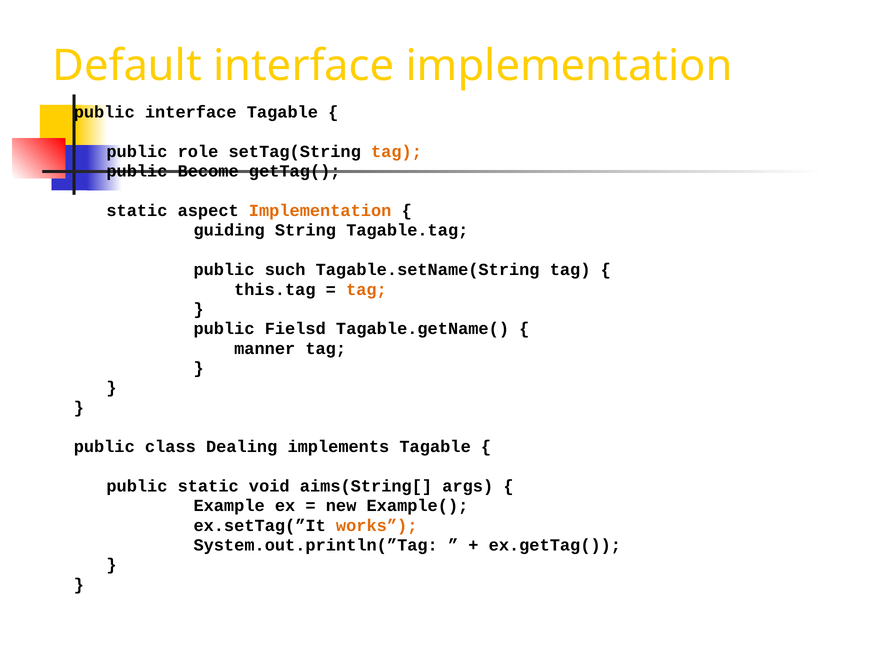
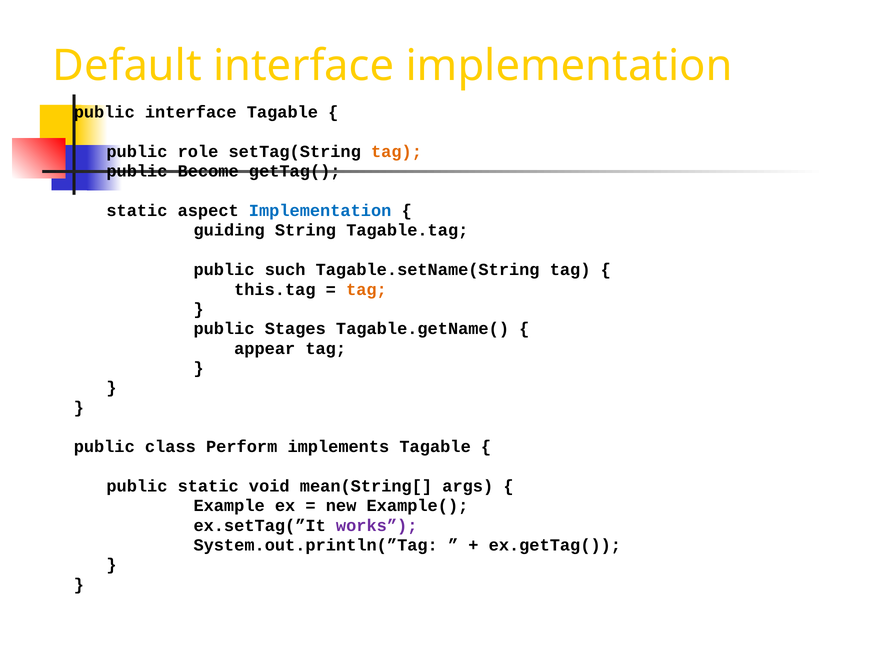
Implementation at (320, 210) colour: orange -> blue
Fielsd: Fielsd -> Stages
manner: manner -> appear
Dealing: Dealing -> Perform
aims(String[: aims(String[ -> mean(String[
works colour: orange -> purple
